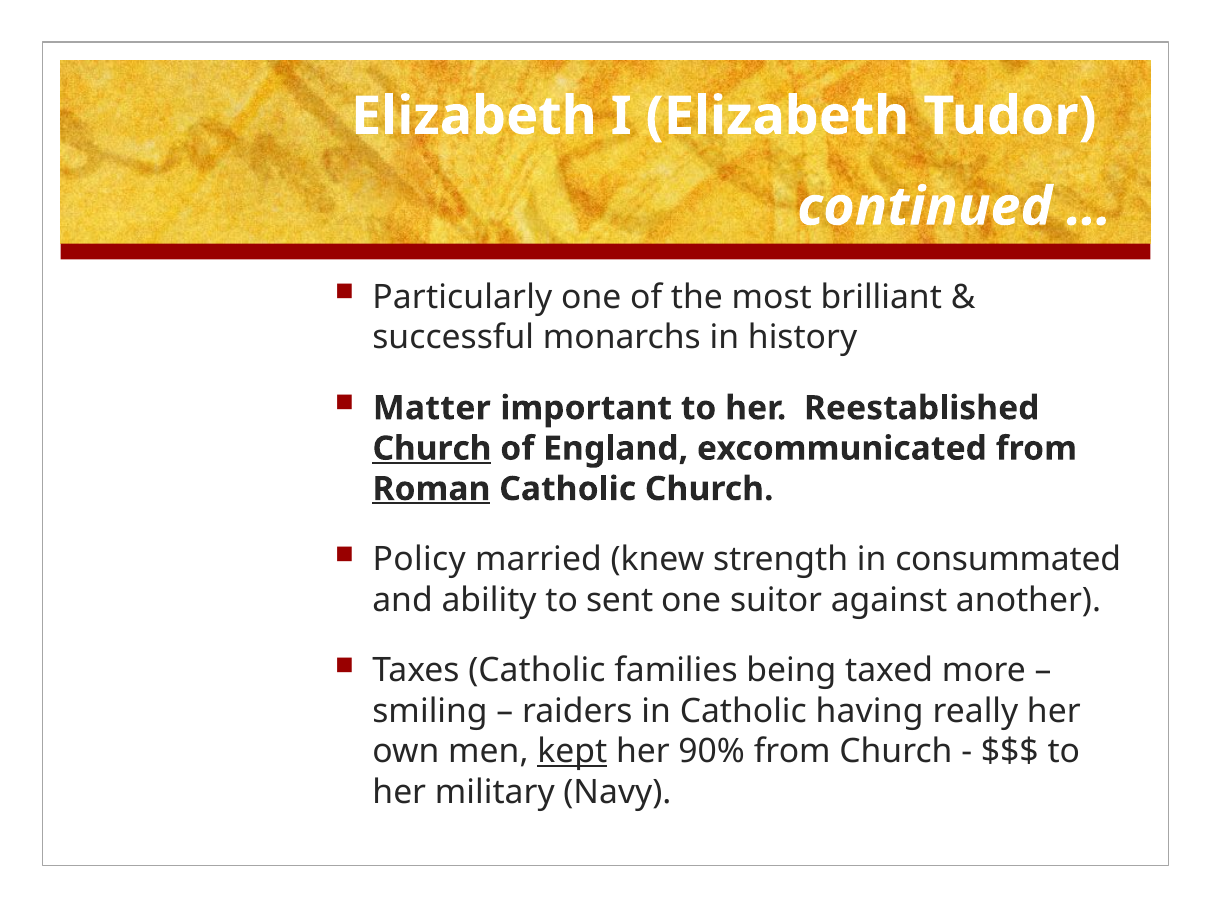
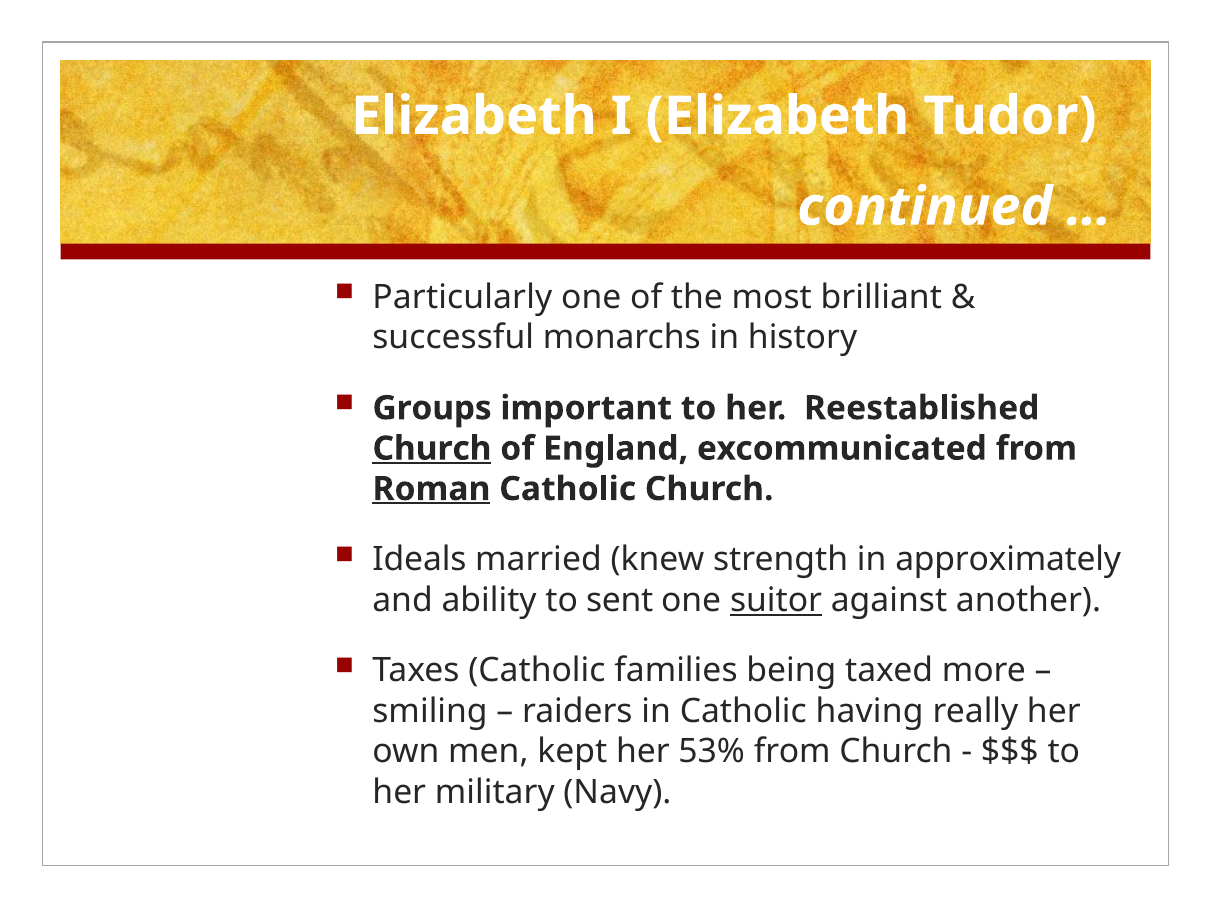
Matter: Matter -> Groups
Policy: Policy -> Ideals
consummated: consummated -> approximately
suitor underline: none -> present
kept underline: present -> none
90%: 90% -> 53%
